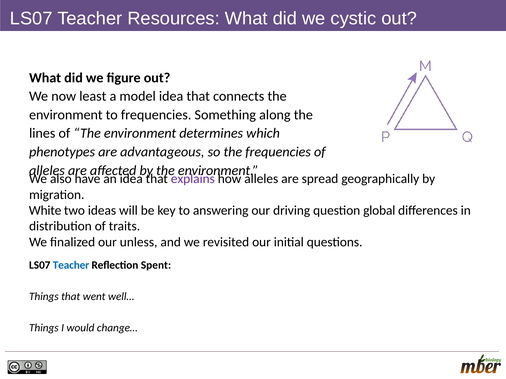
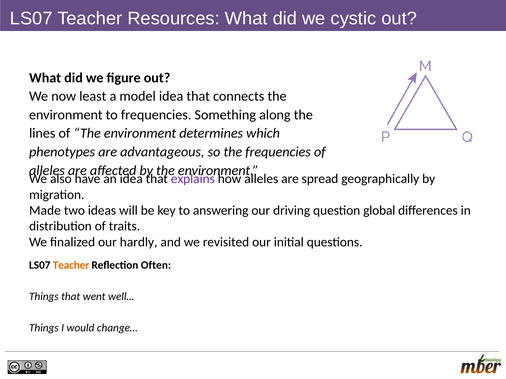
White: White -> Made
unless: unless -> hardly
Teacher at (71, 265) colour: blue -> orange
Spent: Spent -> Often
